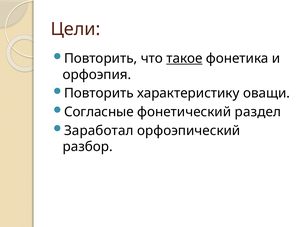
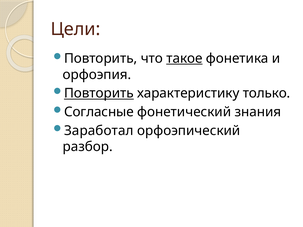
Повторить at (99, 93) underline: none -> present
оващи: оващи -> только
раздел: раздел -> знания
